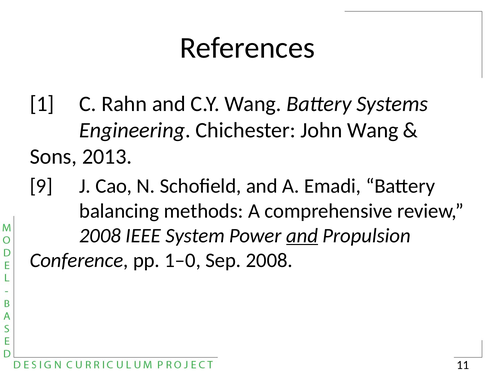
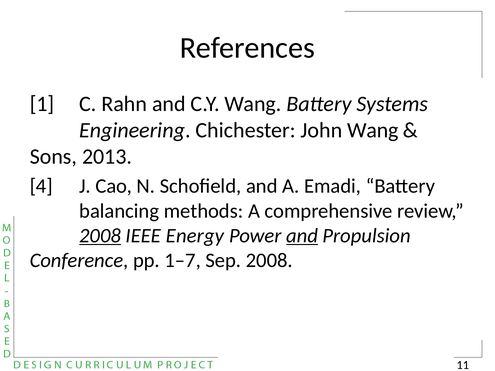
9: 9 -> 4
2008 at (100, 236) underline: none -> present
System: System -> Energy
1–0: 1–0 -> 1–7
